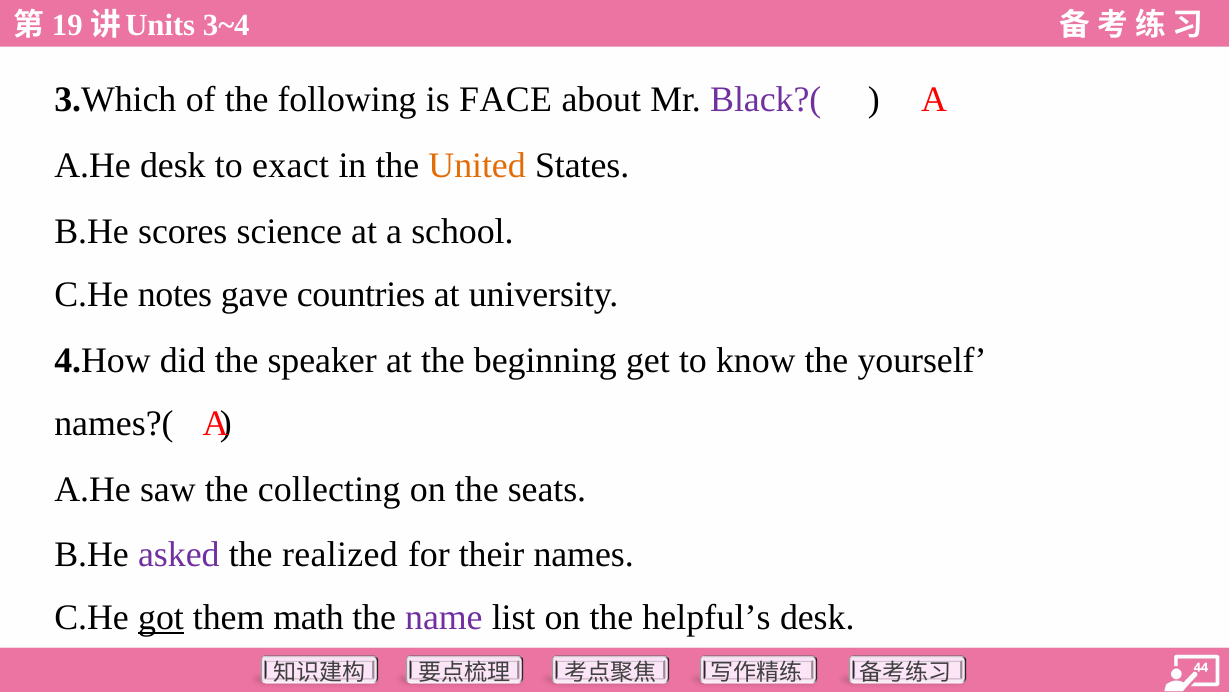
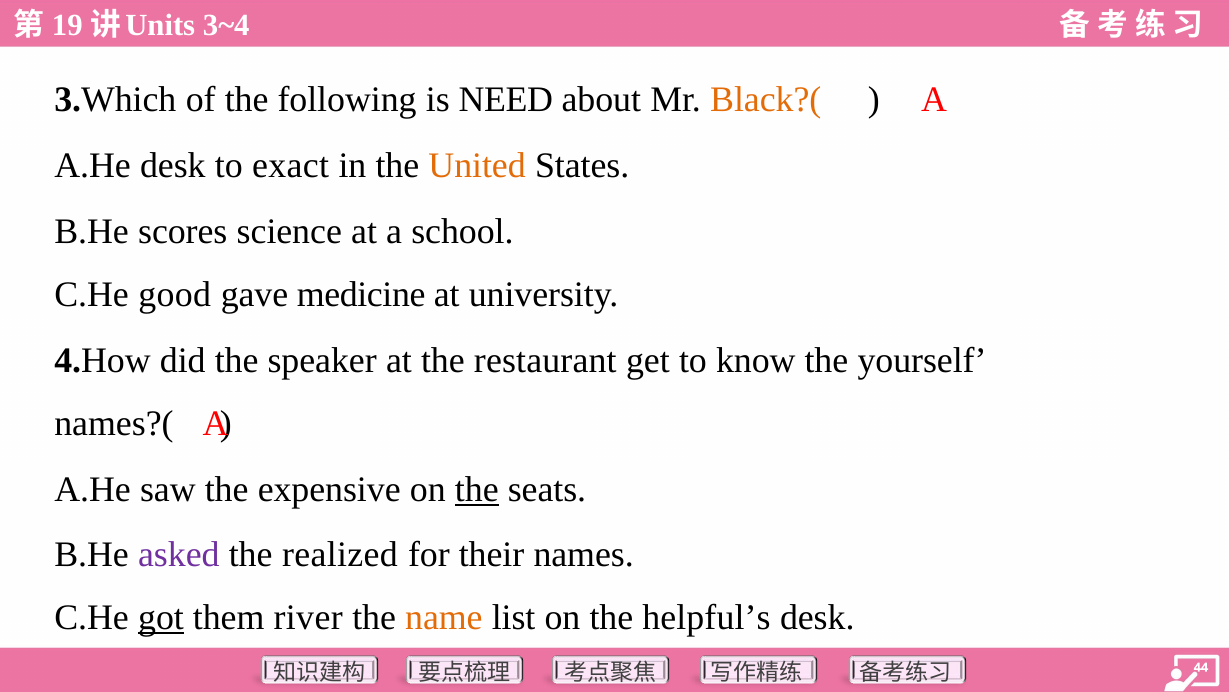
FACE: FACE -> NEED
Black?( colour: purple -> orange
notes: notes -> good
countries: countries -> medicine
beginning: beginning -> restaurant
collecting: collecting -> expensive
the at (477, 489) underline: none -> present
math: math -> river
name colour: purple -> orange
